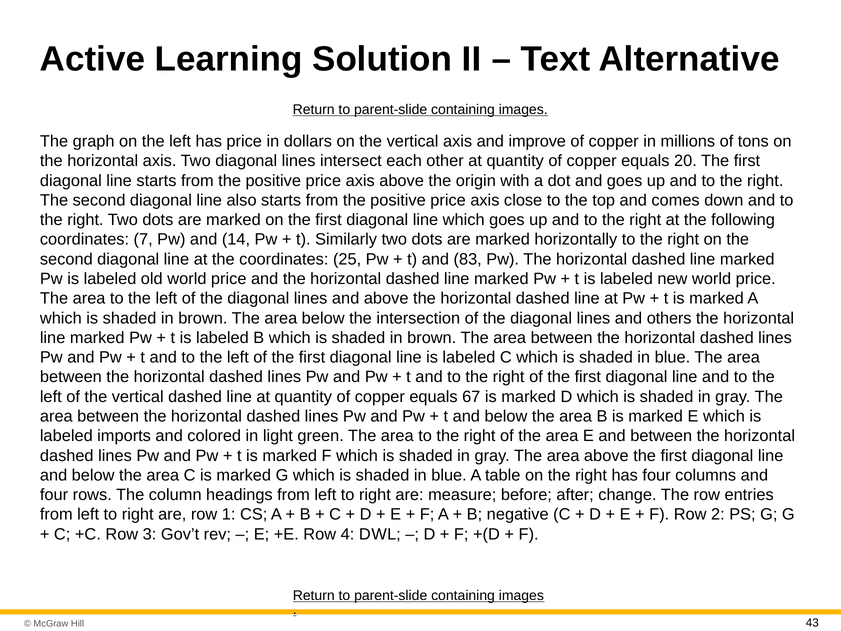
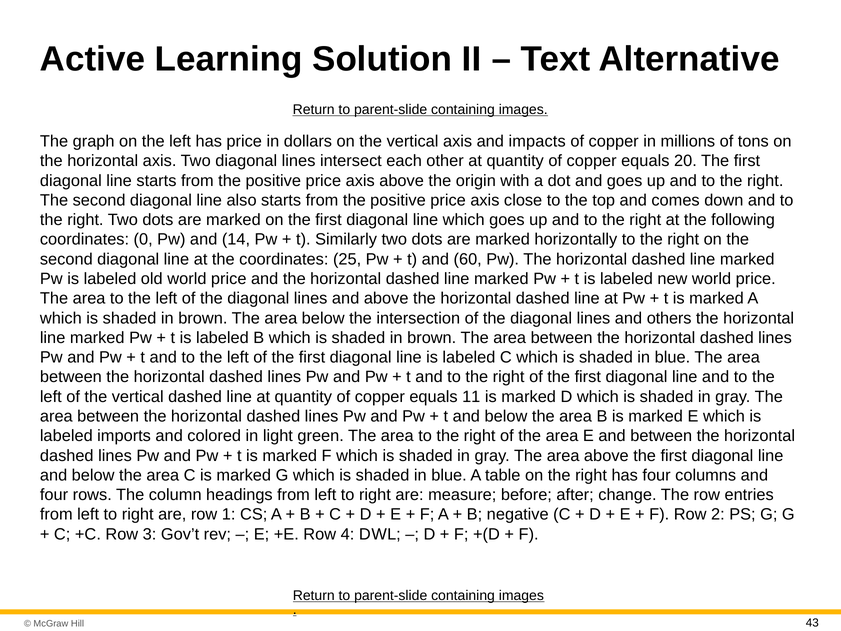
improve: improve -> impacts
7: 7 -> 0
83: 83 -> 60
67: 67 -> 11
